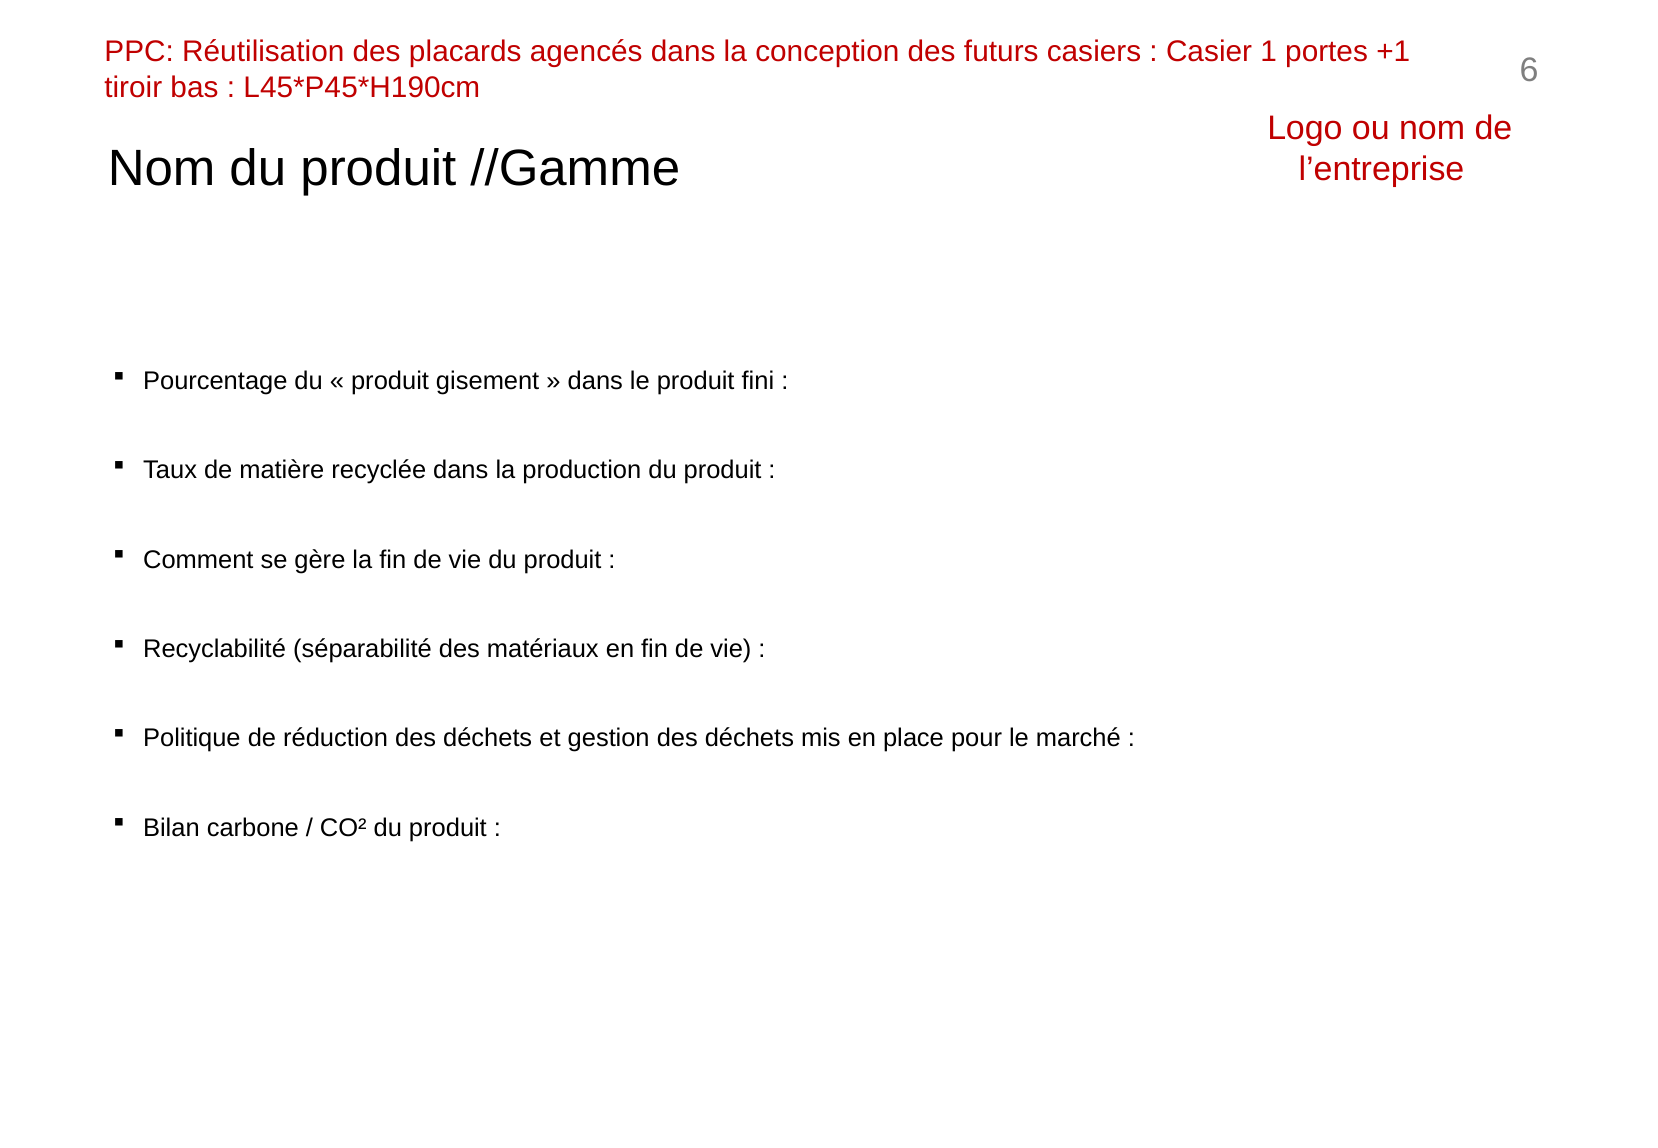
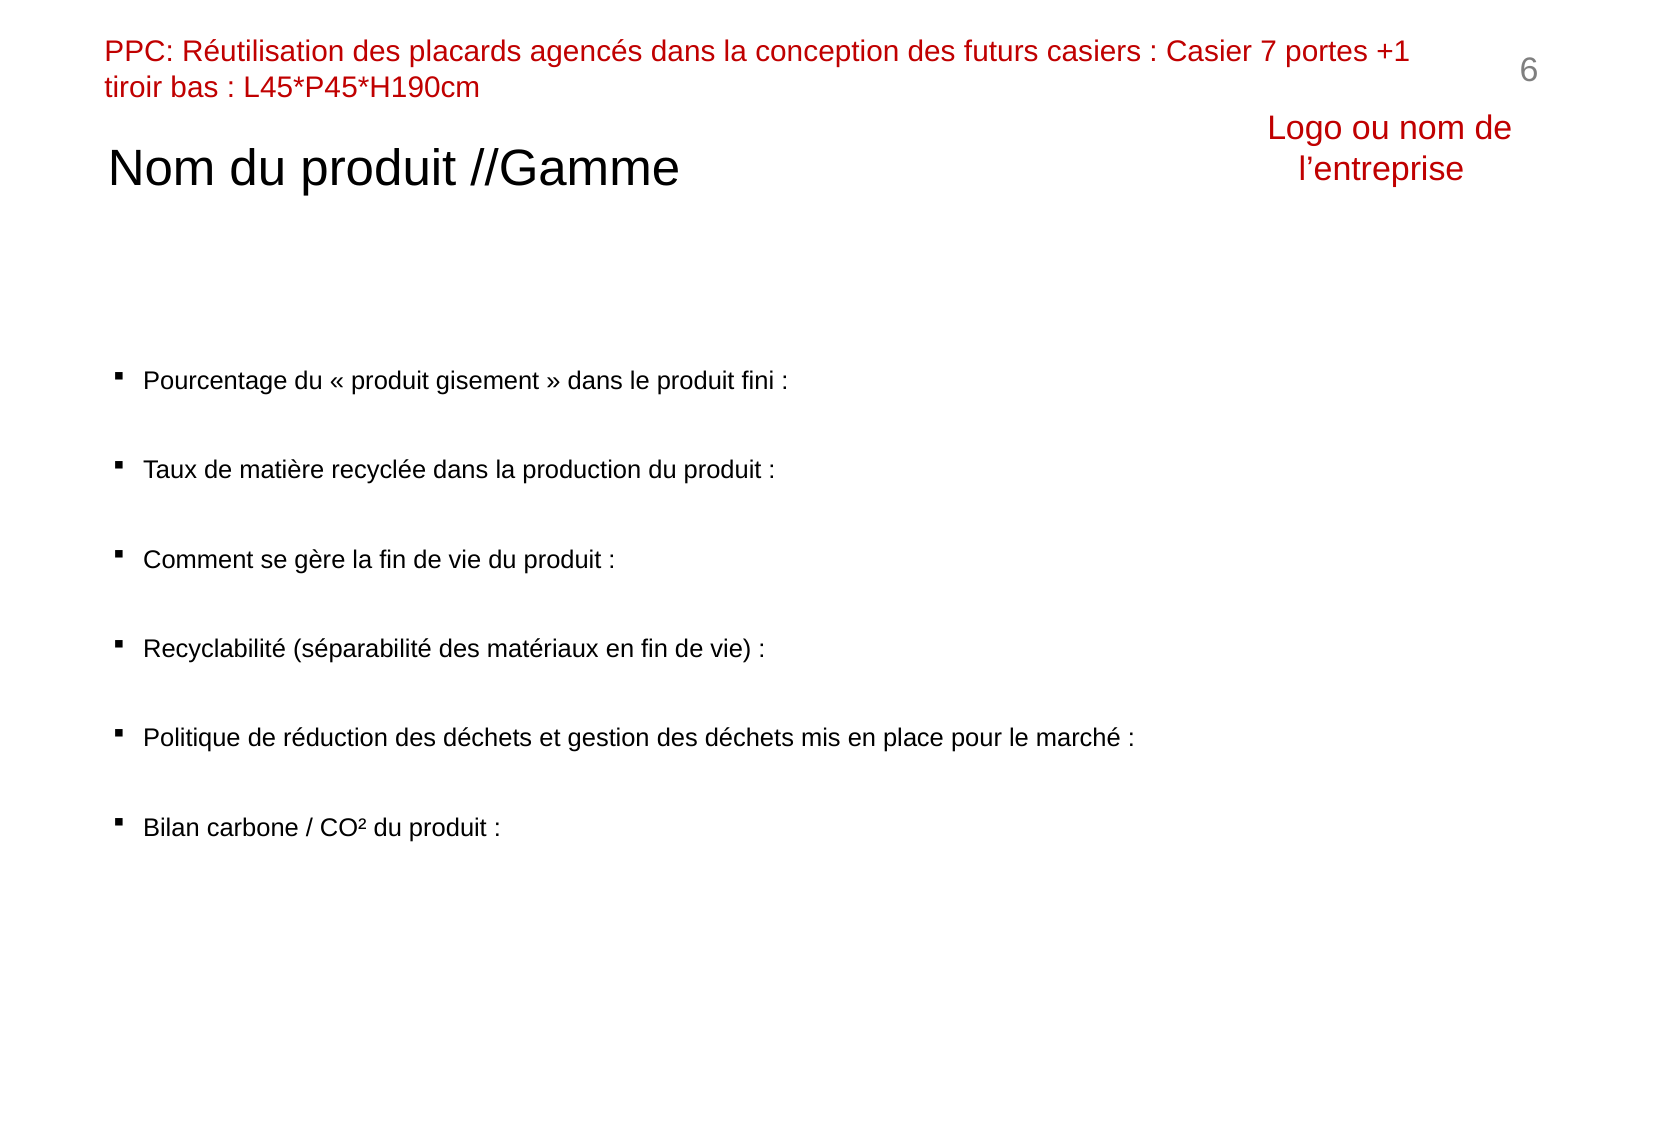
1: 1 -> 7
